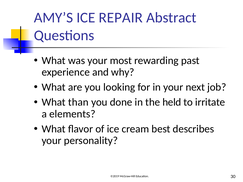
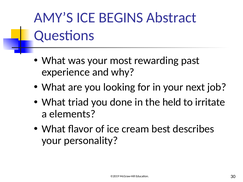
REPAIR: REPAIR -> BEGINS
than: than -> triad
